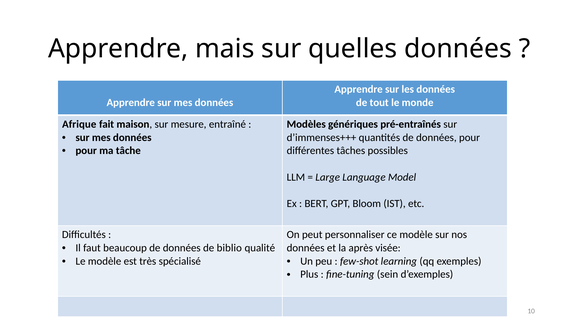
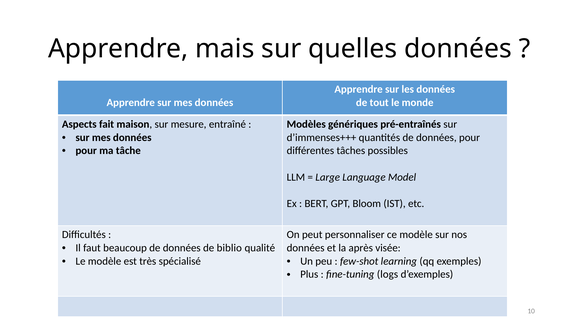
Afrique: Afrique -> Aspects
sein: sein -> logs
